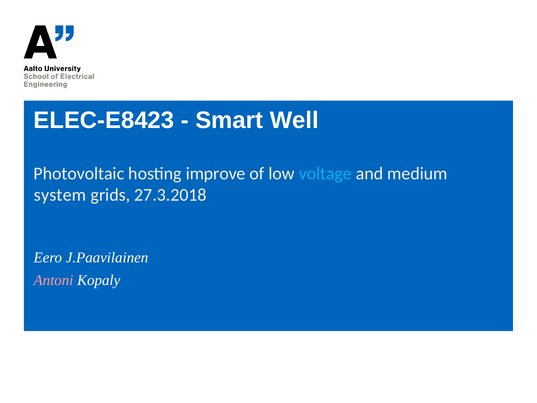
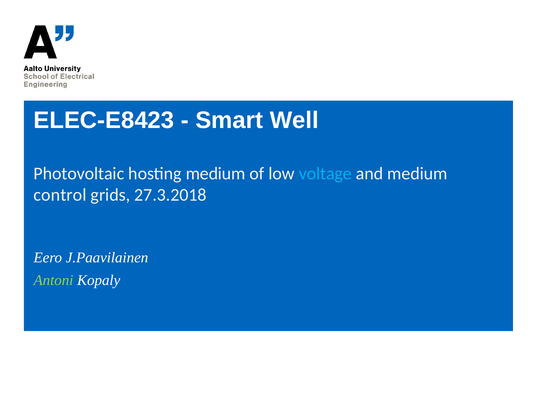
hosting improve: improve -> medium
system: system -> control
Antoni colour: pink -> light green
